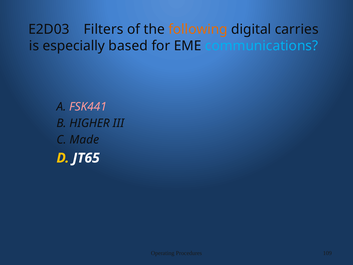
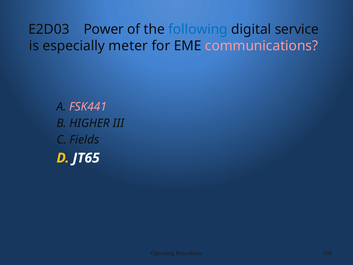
Filters: Filters -> Power
following colour: orange -> blue
carries: carries -> service
based: based -> meter
communications colour: light blue -> pink
Made: Made -> Fields
